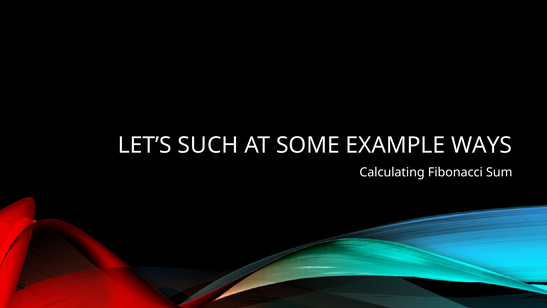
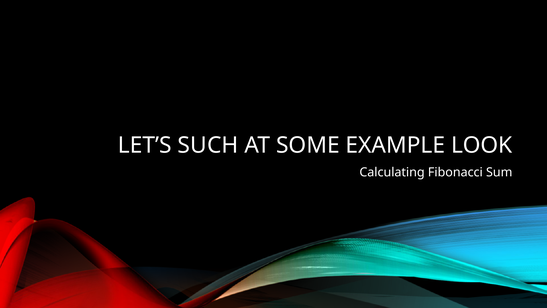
WAYS: WAYS -> LOOK
